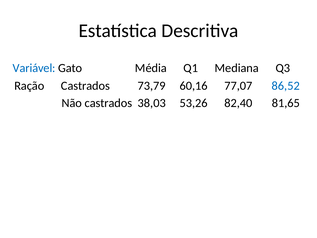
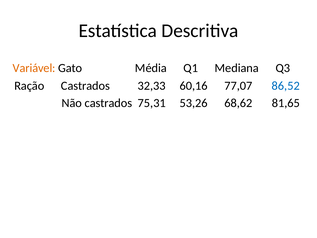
Variável colour: blue -> orange
73,79: 73,79 -> 32,33
38,03: 38,03 -> 75,31
82,40: 82,40 -> 68,62
